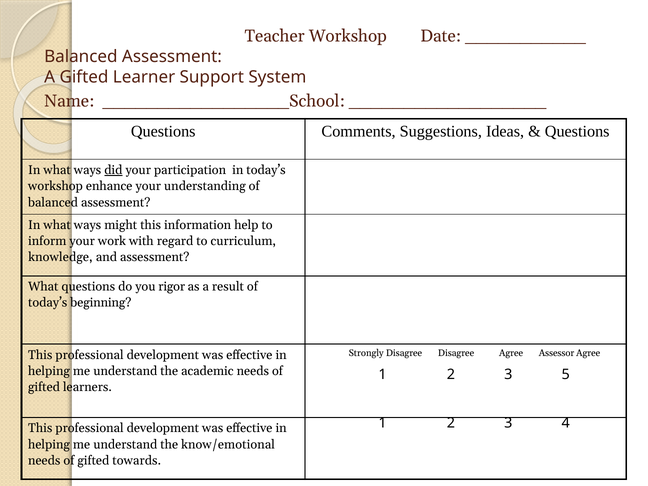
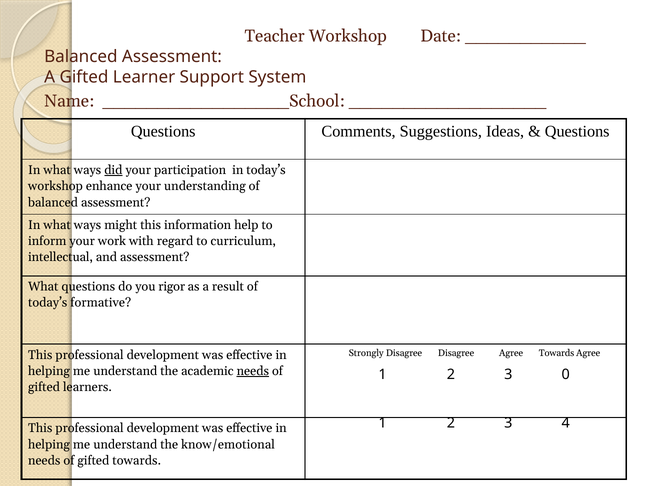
knowledge: knowledge -> intellectual
beginning: beginning -> formative
Agree Assessor: Assessor -> Towards
needs at (253, 371) underline: none -> present
5: 5 -> 0
